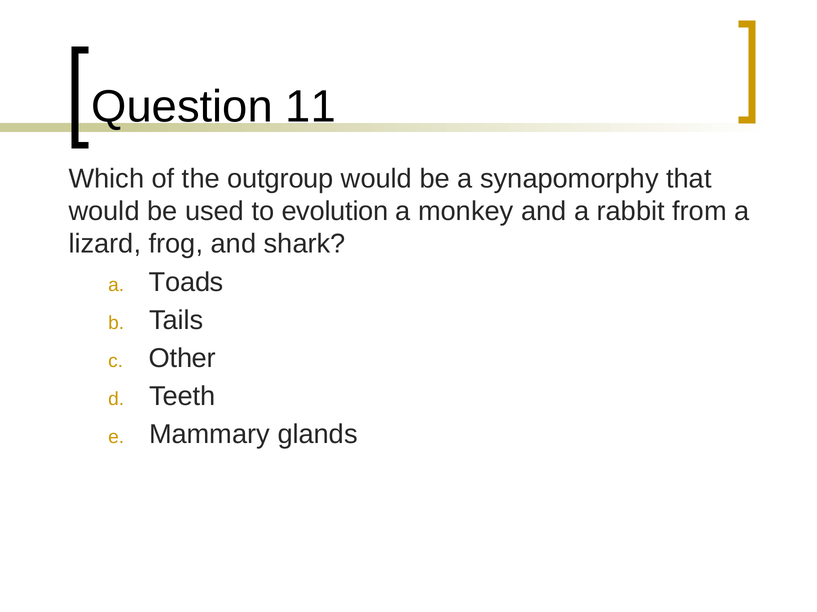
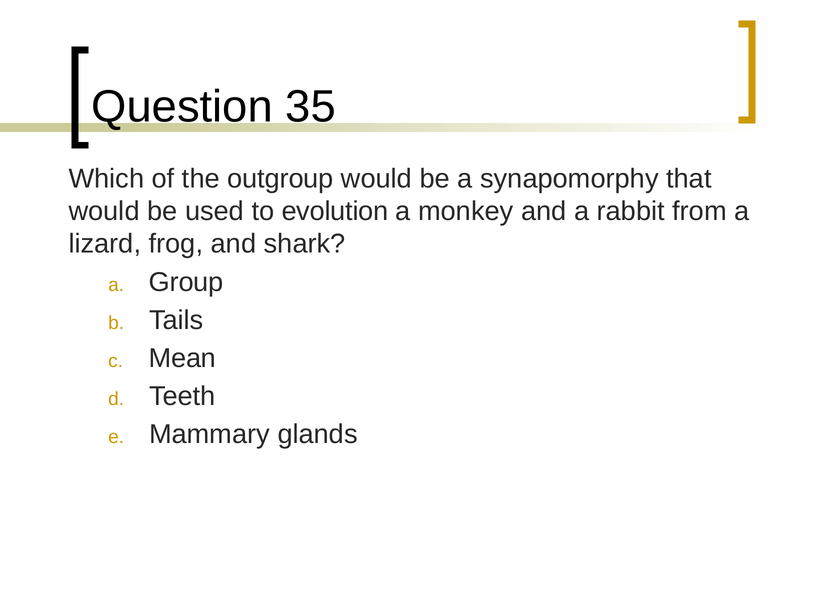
11: 11 -> 35
Toads: Toads -> Group
Other: Other -> Mean
